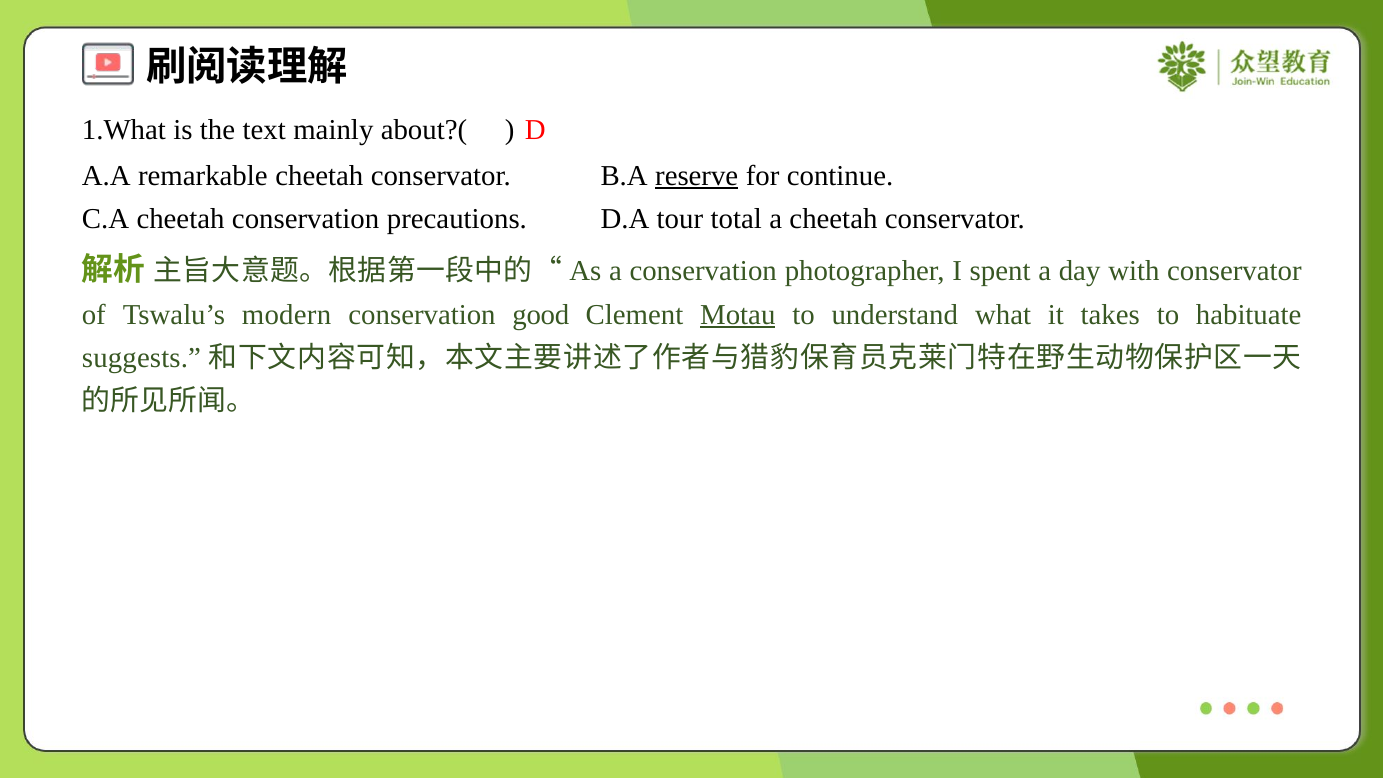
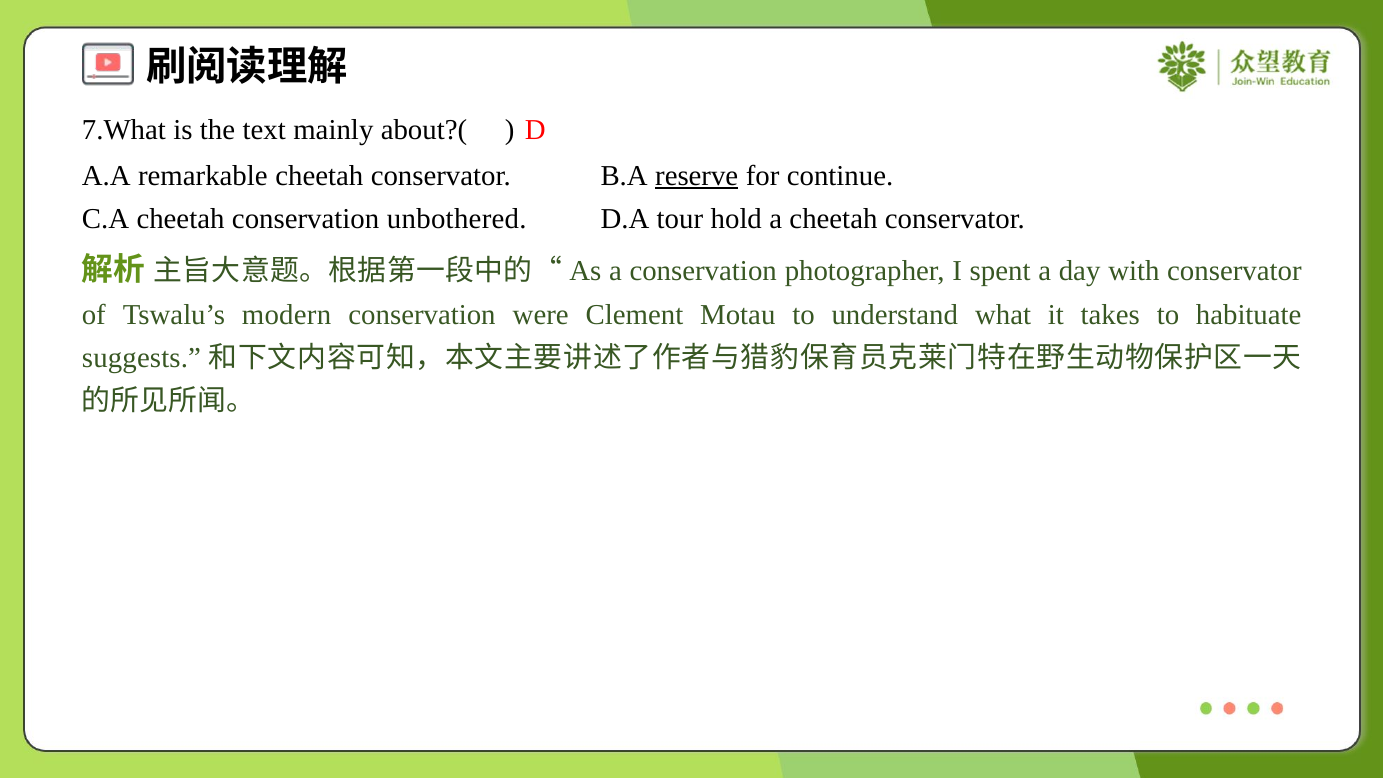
1.What: 1.What -> 7.What
precautions: precautions -> unbothered
total: total -> hold
good: good -> were
Motau underline: present -> none
